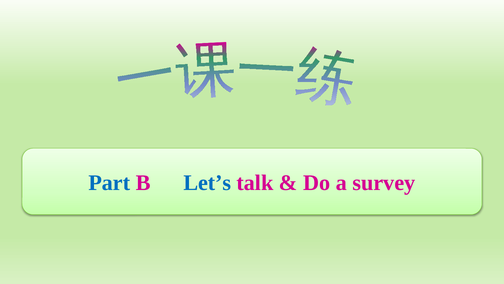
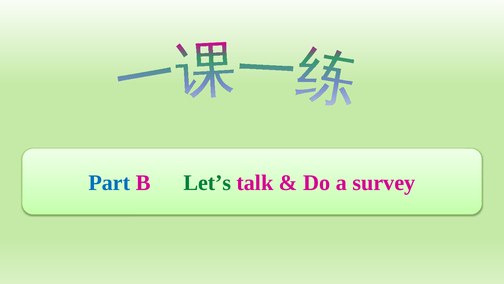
Let’s colour: blue -> green
